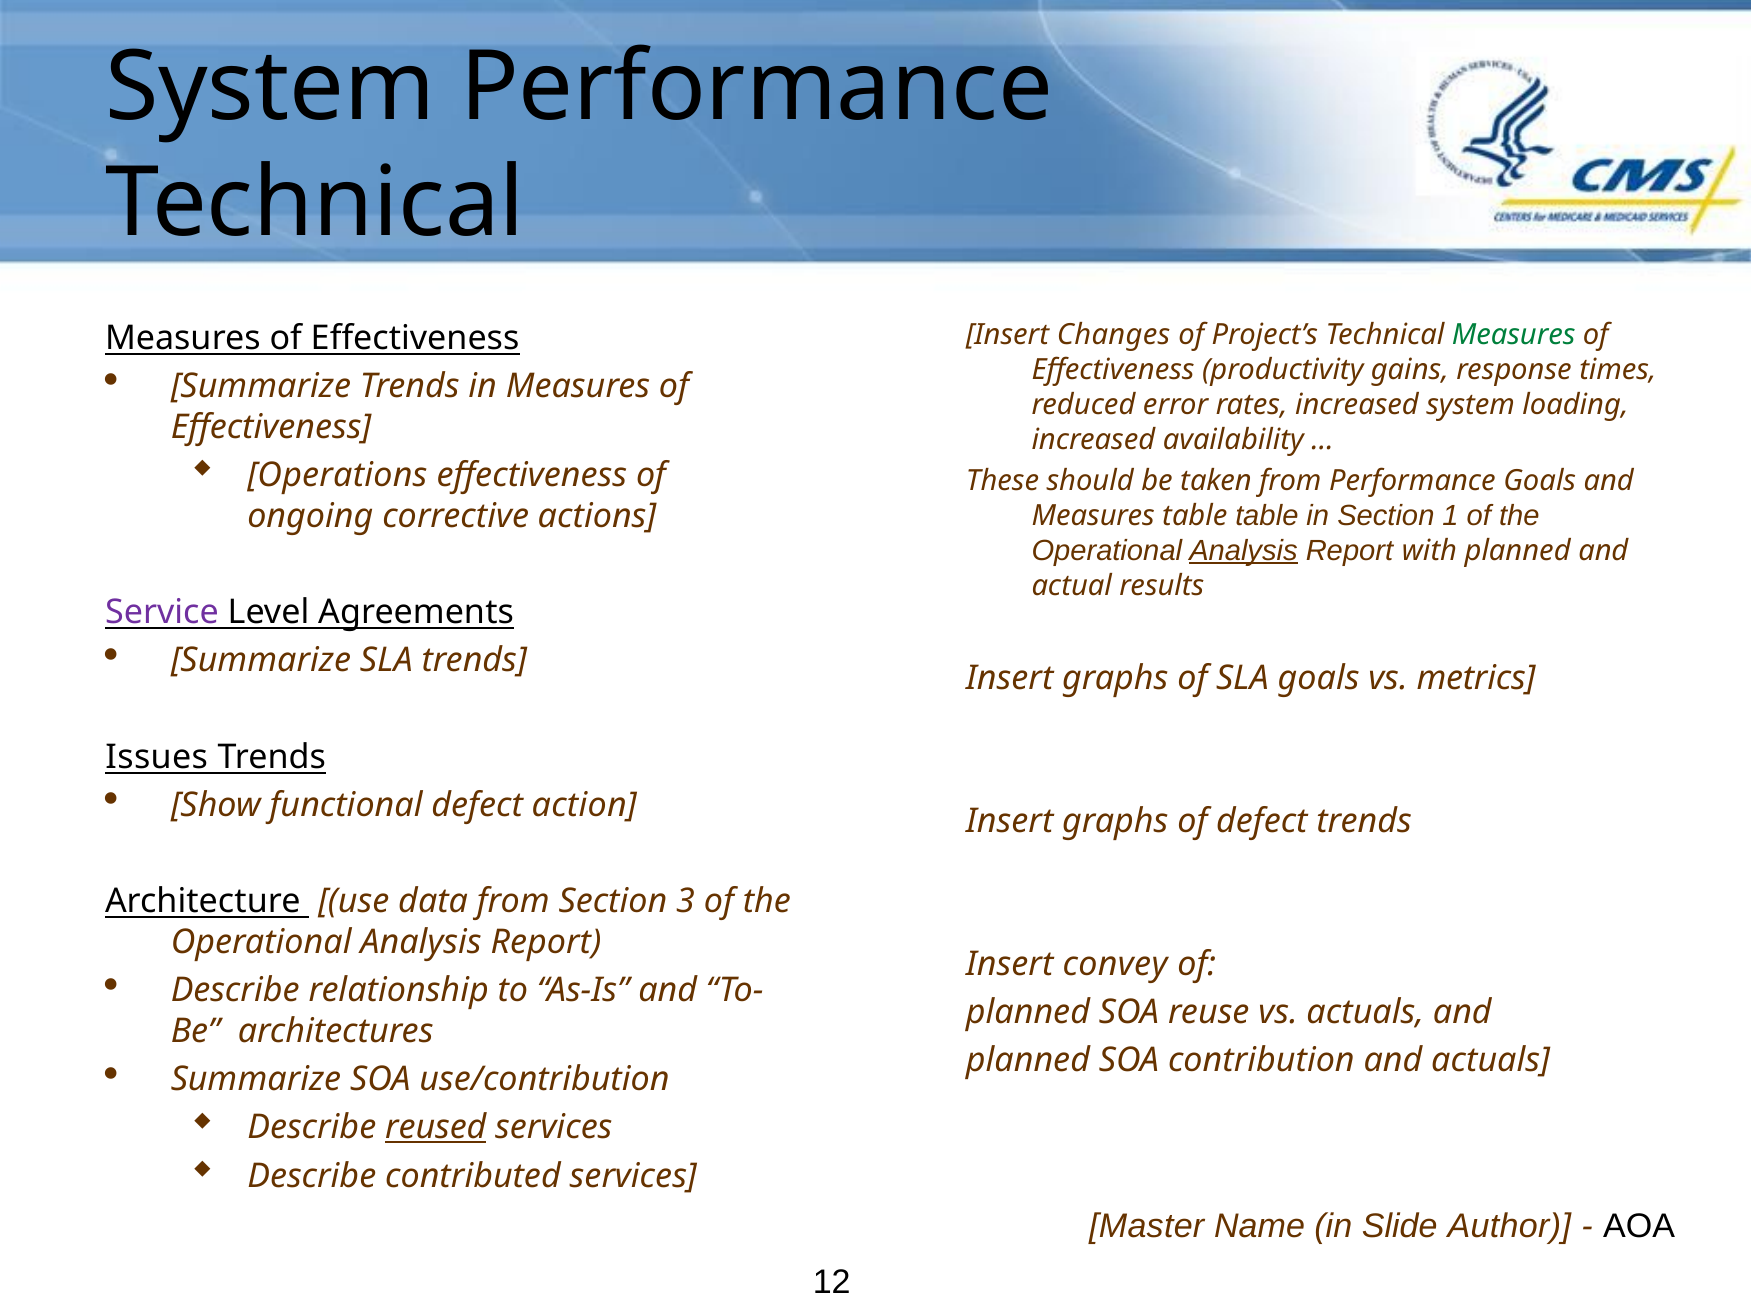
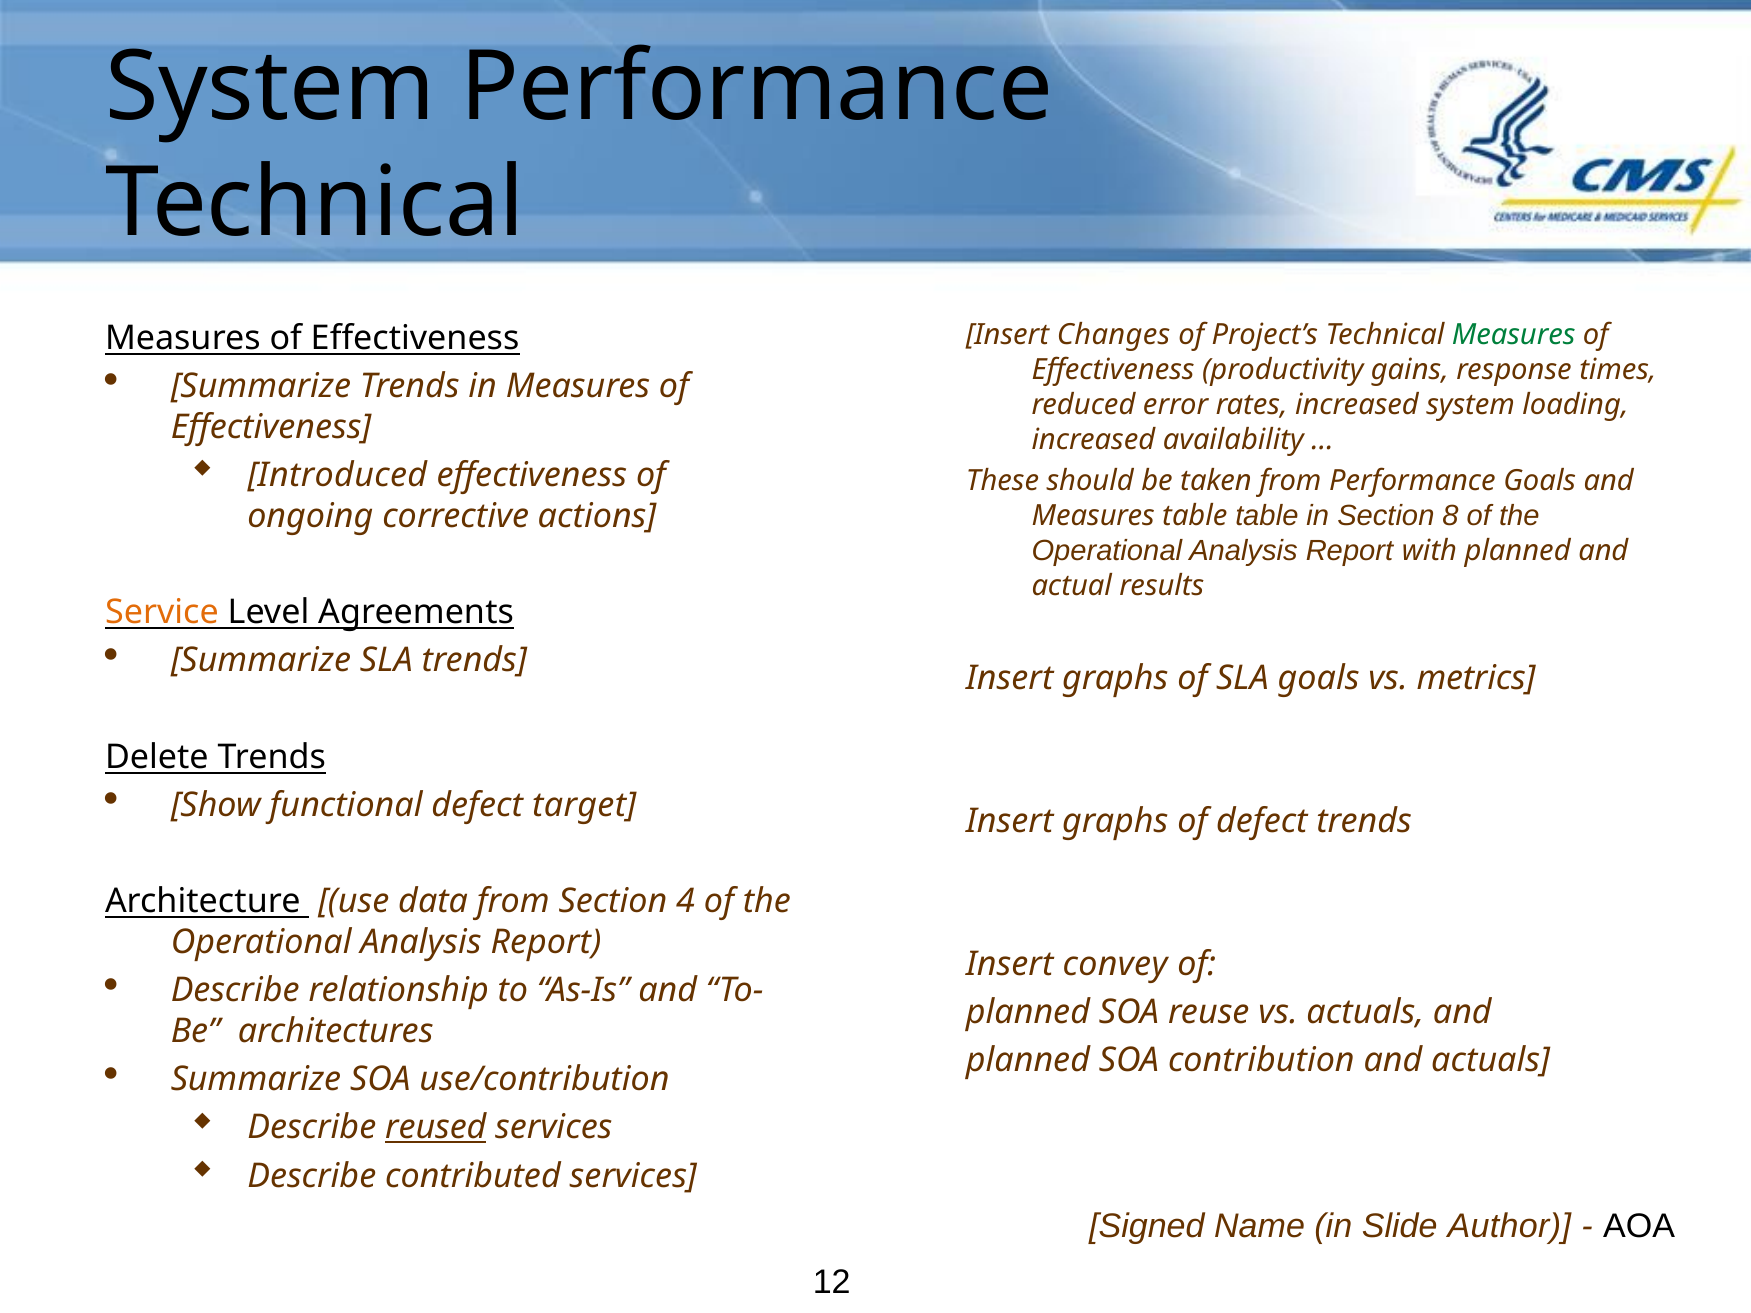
Operations: Operations -> Introduced
1: 1 -> 8
Analysis at (1243, 551) underline: present -> none
Service colour: purple -> orange
Issues: Issues -> Delete
action: action -> target
3: 3 -> 4
Master: Master -> Signed
